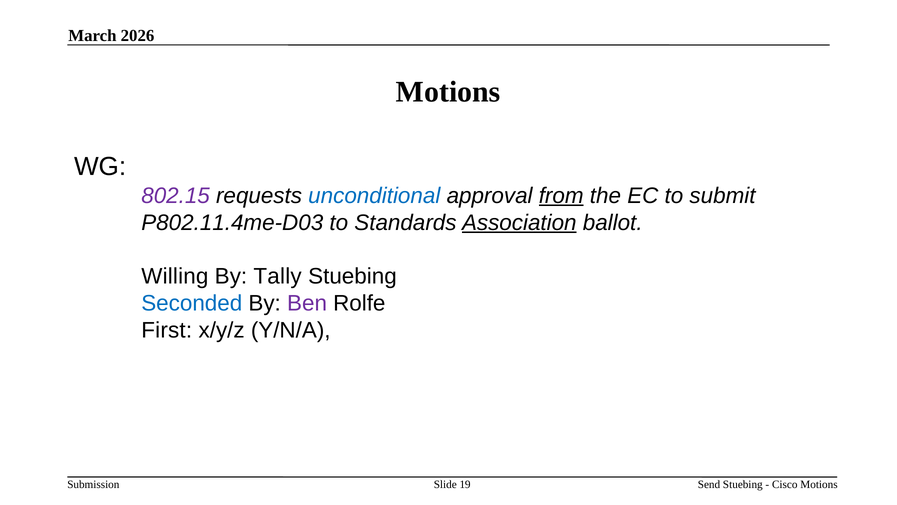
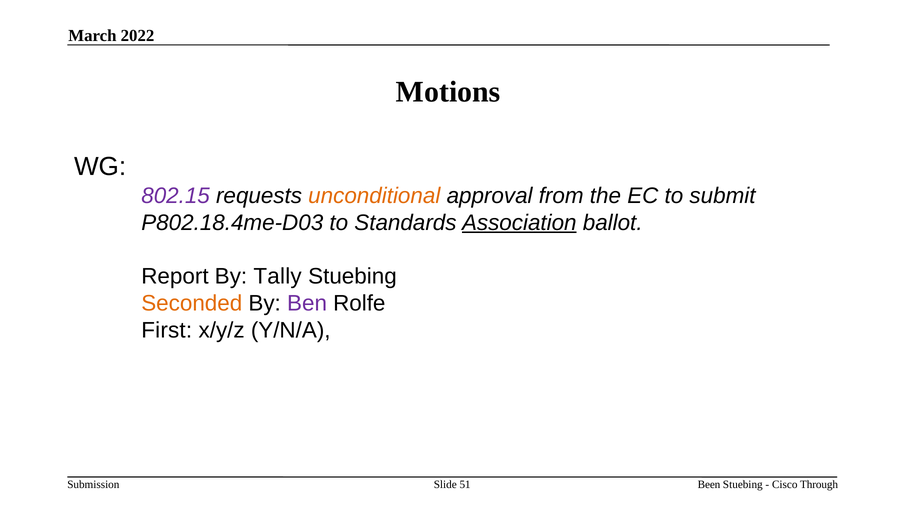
2026: 2026 -> 2022
unconditional colour: blue -> orange
from underline: present -> none
P802.11.4me-D03: P802.11.4me-D03 -> P802.18.4me-D03
Willing: Willing -> Report
Seconded colour: blue -> orange
Send: Send -> Been
Cisco Motions: Motions -> Through
19: 19 -> 51
